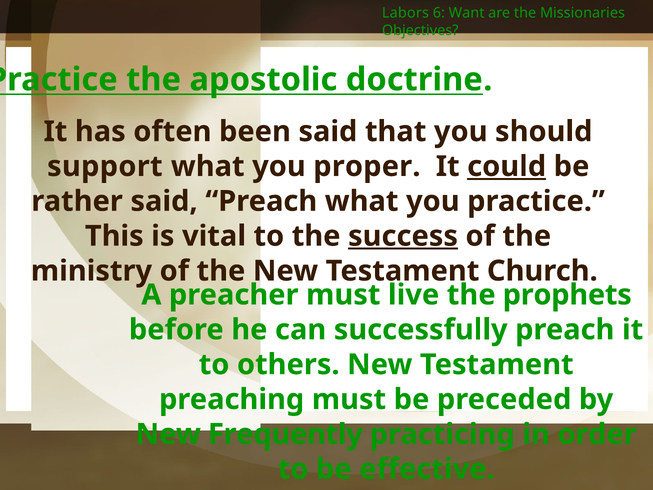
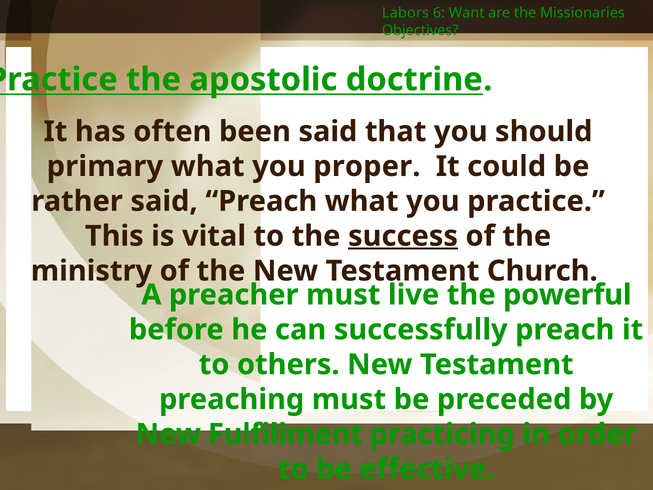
support: support -> primary
could underline: present -> none
prophets: prophets -> powerful
Frequently: Frequently -> Fulfillment
